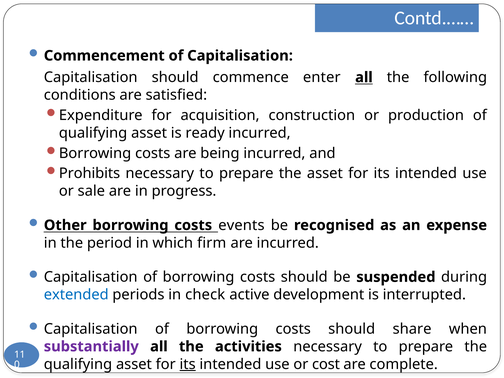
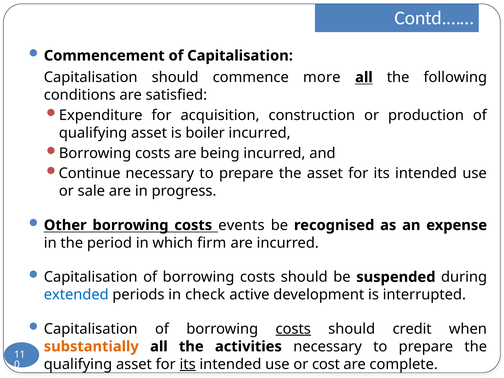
enter: enter -> more
ready: ready -> boiler
Prohibits: Prohibits -> Continue
costs at (293, 329) underline: none -> present
share: share -> credit
substantially colour: purple -> orange
